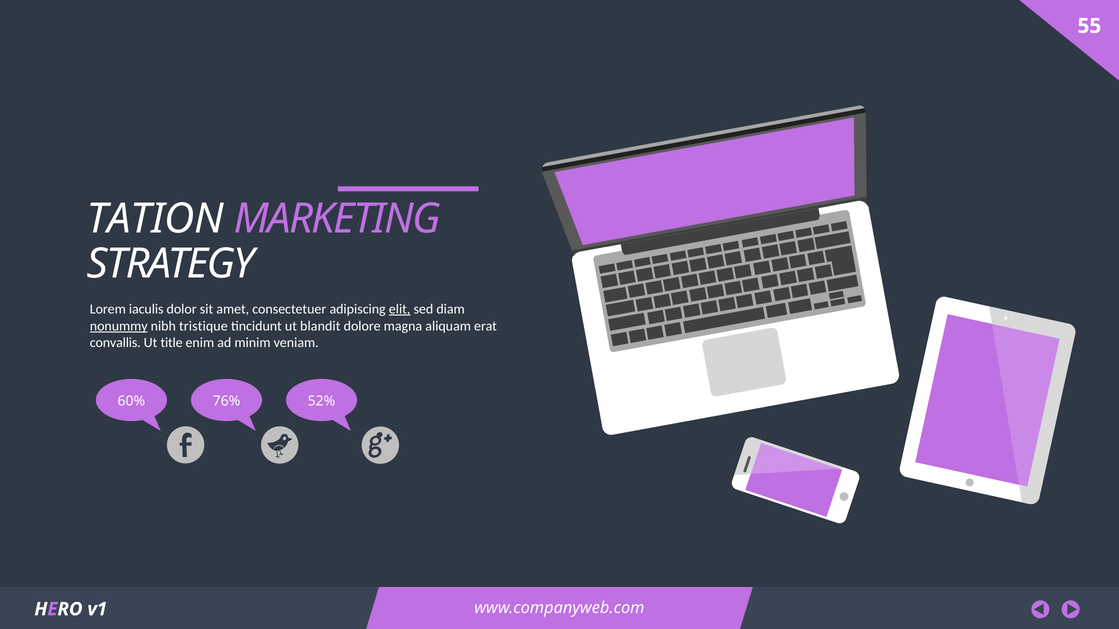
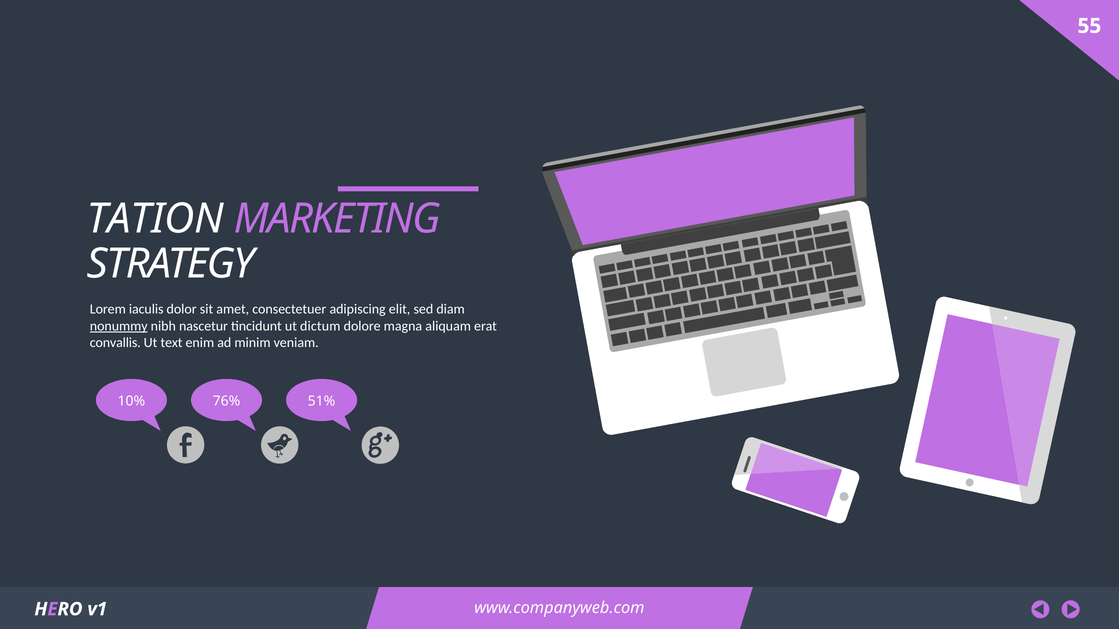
elit underline: present -> none
tristique: tristique -> nascetur
blandit: blandit -> dictum
title: title -> text
60%: 60% -> 10%
52%: 52% -> 51%
